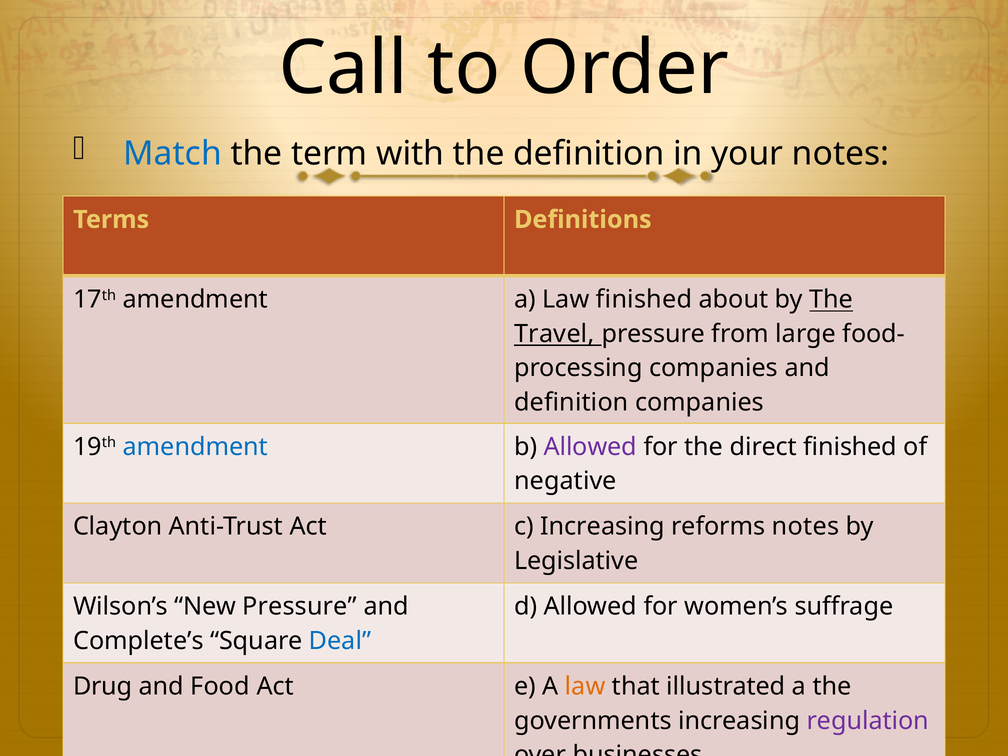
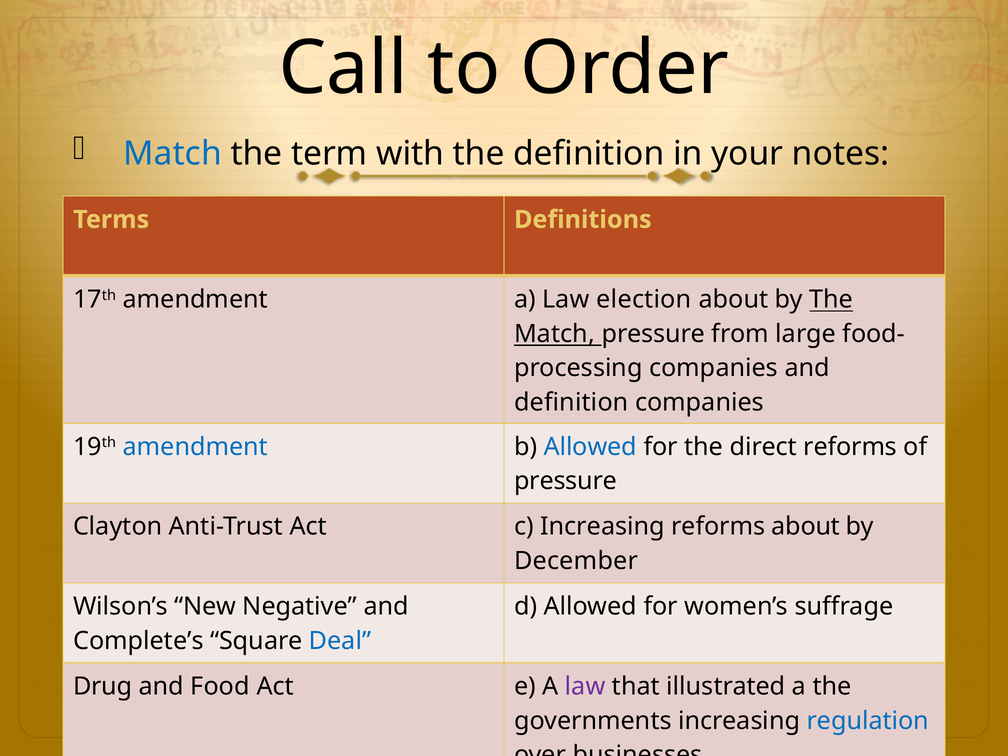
Law finished: finished -> election
Travel at (554, 334): Travel -> Match
Allowed at (590, 447) colour: purple -> blue
direct finished: finished -> reforms
negative at (565, 481): negative -> pressure
reforms notes: notes -> about
Legislative: Legislative -> December
New Pressure: Pressure -> Negative
law at (585, 686) colour: orange -> purple
regulation colour: purple -> blue
